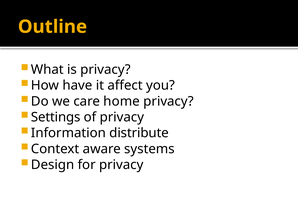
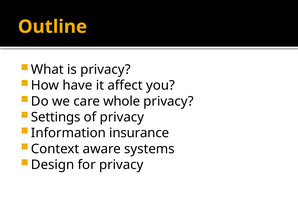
home: home -> whole
distribute: distribute -> insurance
